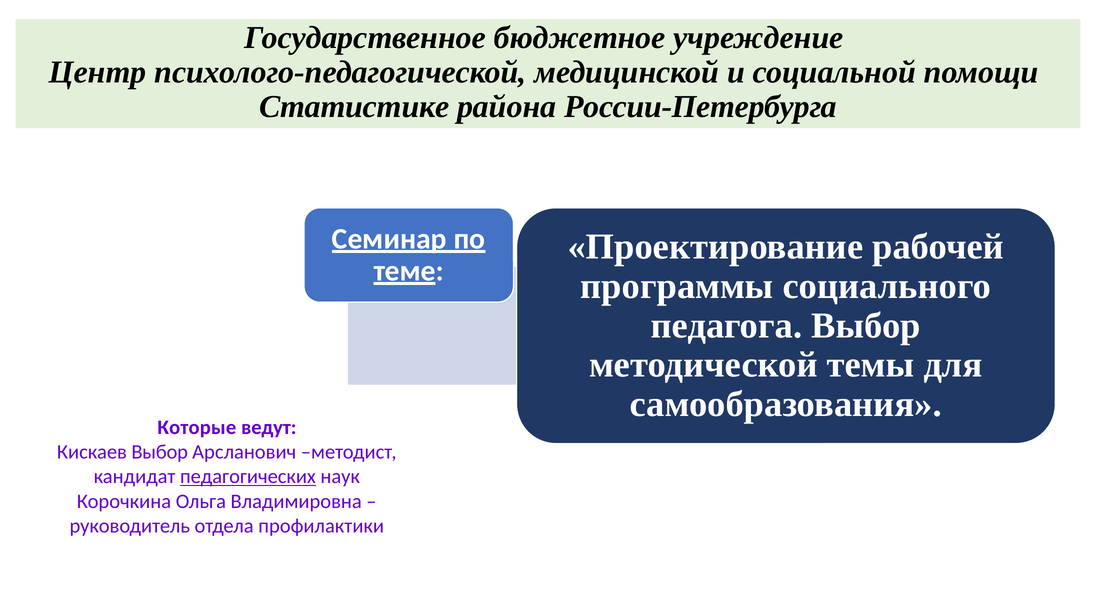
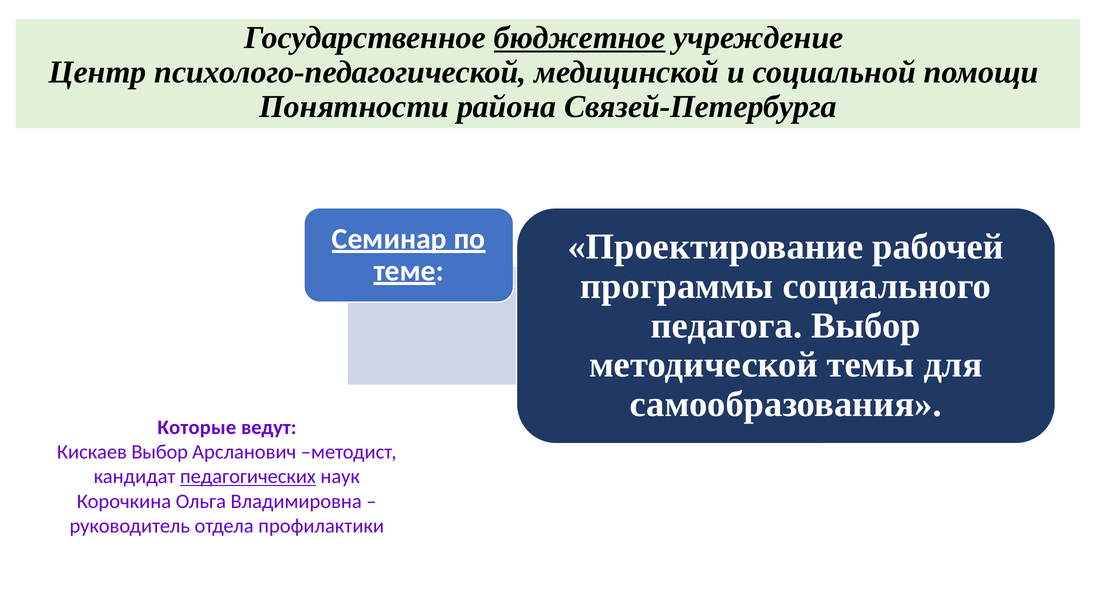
бюджетное underline: none -> present
Статистике: Статистике -> Понятности
России-Петербурга: России-Петербурга -> Связей-Петербурга
